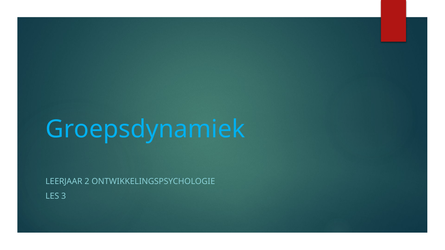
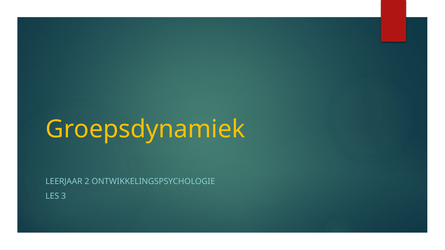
Groepsdynamiek colour: light blue -> yellow
